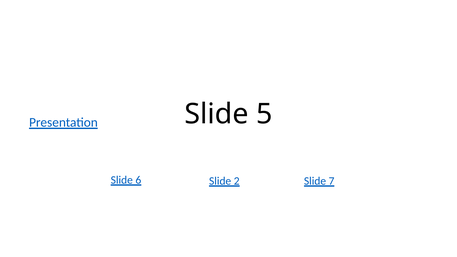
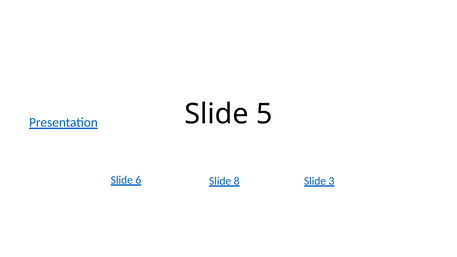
2: 2 -> 8
7: 7 -> 3
